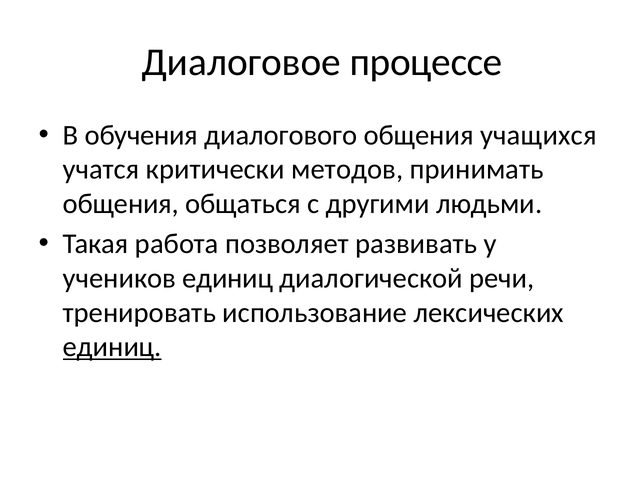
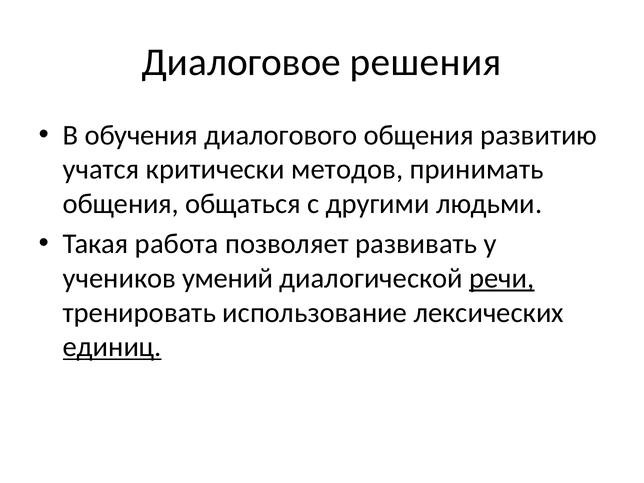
процессе: процессе -> решения
учащихся: учащихся -> развитию
учеников единиц: единиц -> умений
речи underline: none -> present
